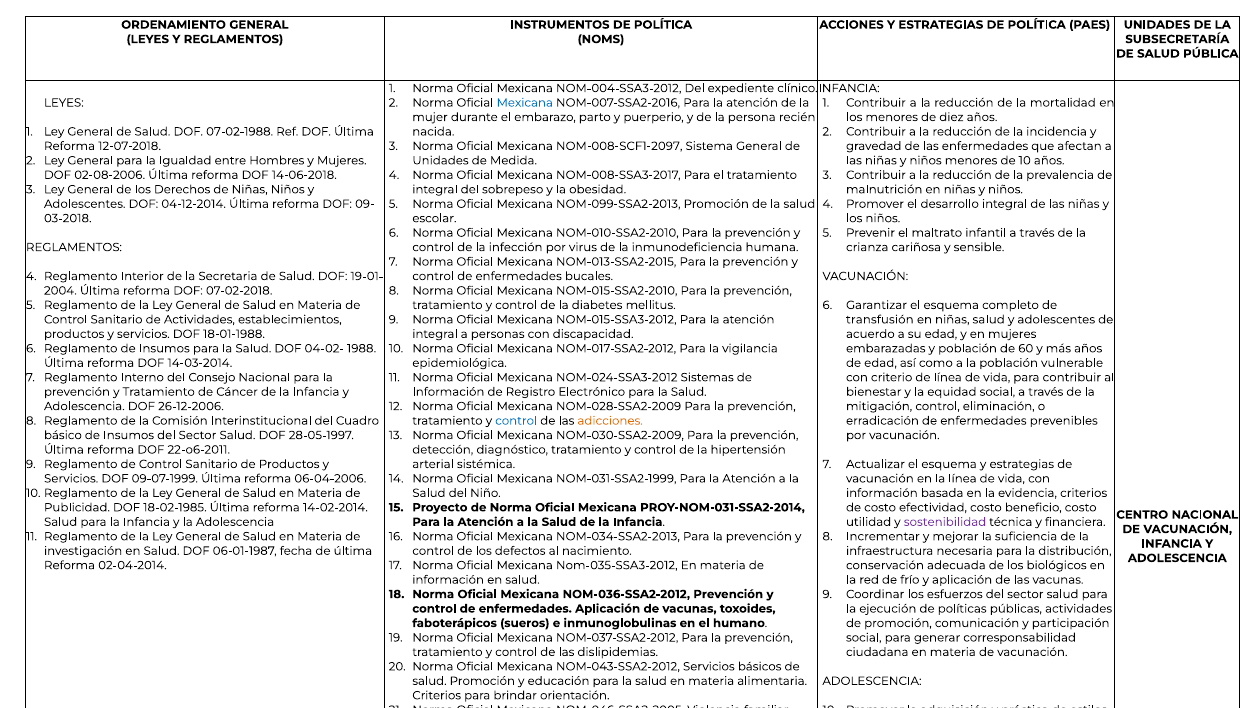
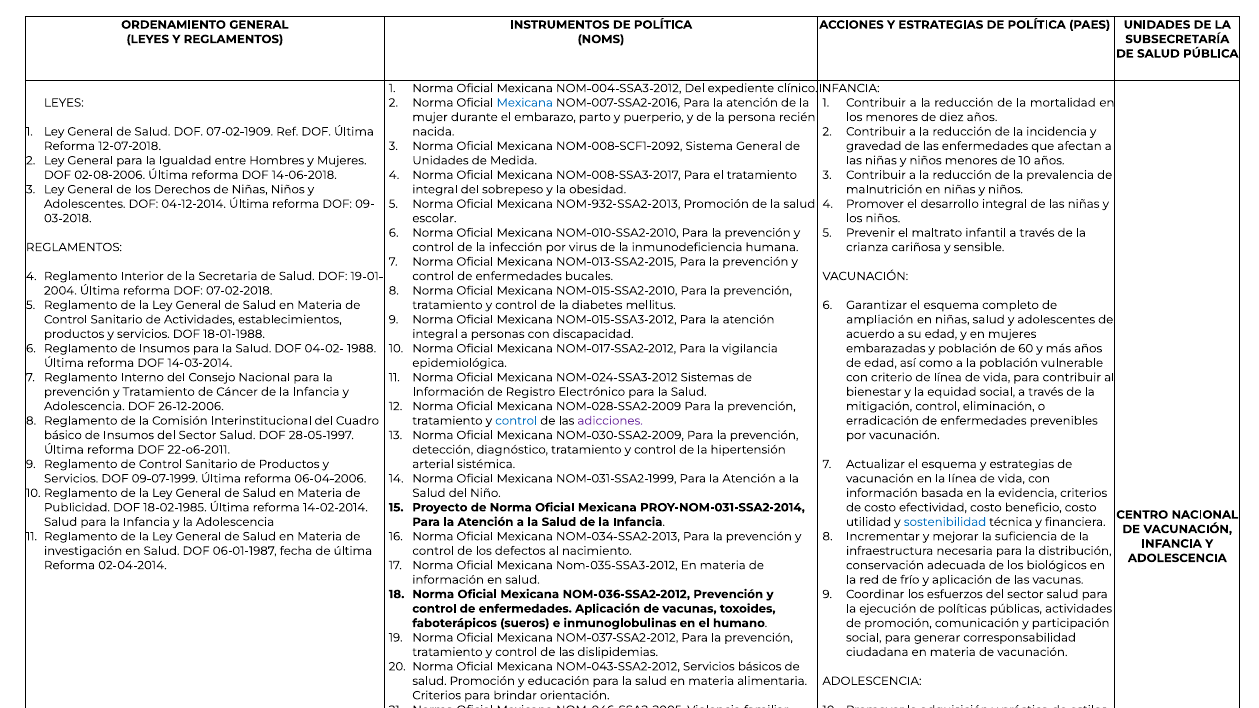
07-02-1988: 07-02-1988 -> 07-02-1909
NOM-008-SCF1-2097: NOM-008-SCF1-2097 -> NOM-008-SCF1-2092
NOM-099-SSA2-2013: NOM-099-SSA2-2013 -> NOM-932-SSA2-2013
transfusión at (880, 320): transfusión -> ampliación
adicciones colour: orange -> purple
sostenibilidad colour: purple -> blue
